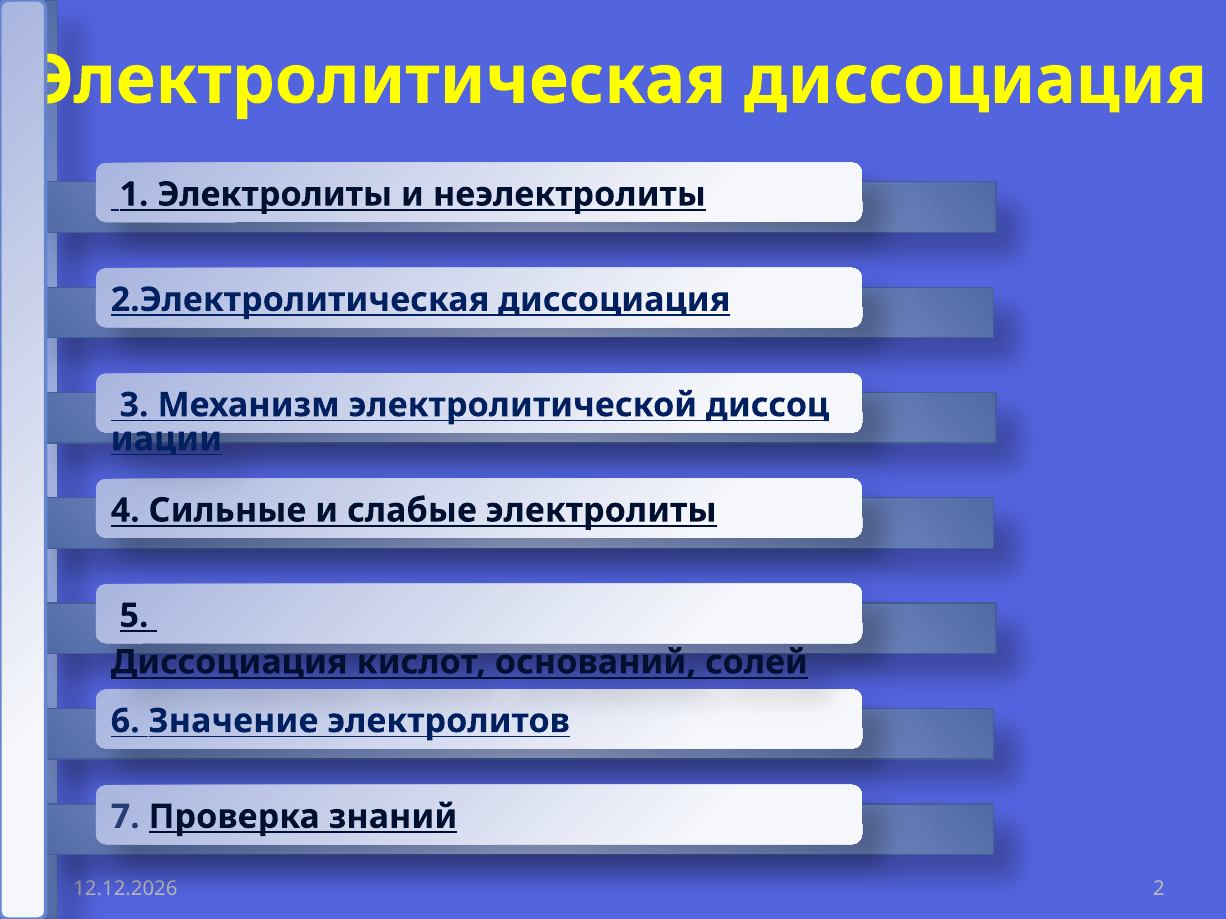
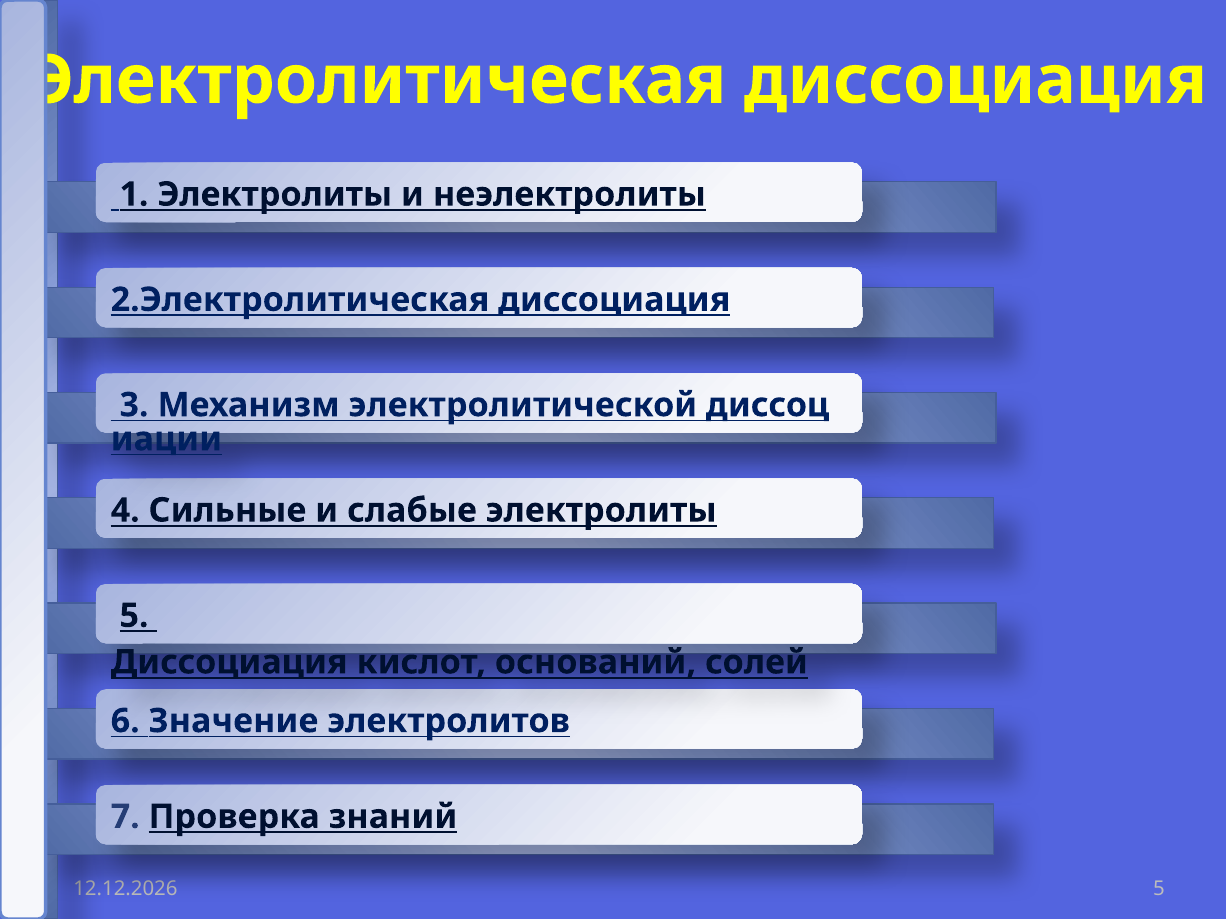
2 at (1159, 889): 2 -> 5
